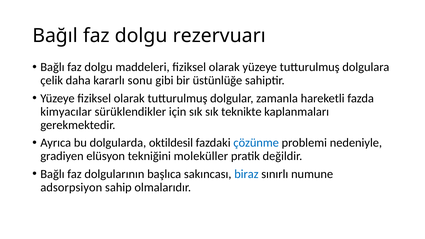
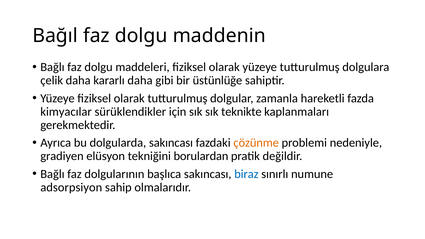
rezervuarı: rezervuarı -> maddenin
kararlı sonu: sonu -> daha
dolgularda oktildesil: oktildesil -> sakıncası
çözünme colour: blue -> orange
moleküller: moleküller -> borulardan
